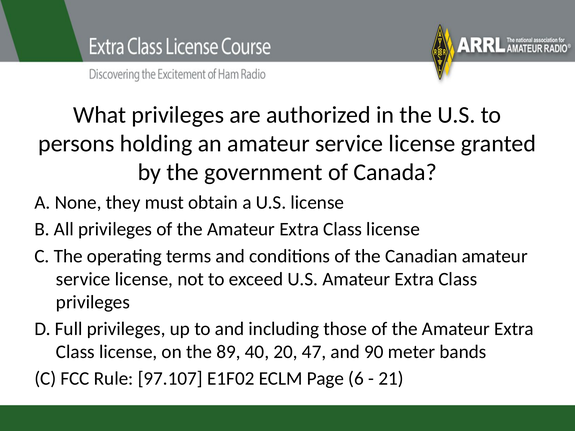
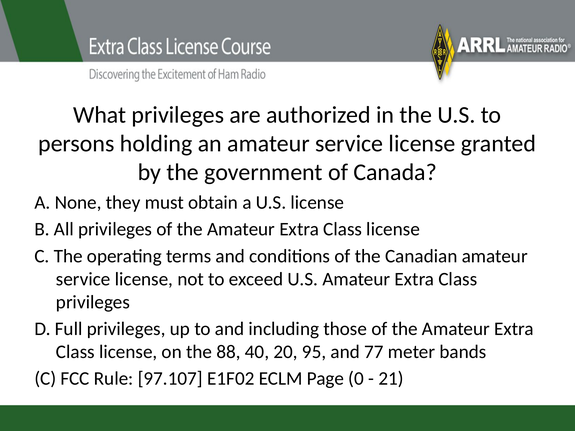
89: 89 -> 88
47: 47 -> 95
90: 90 -> 77
6: 6 -> 0
